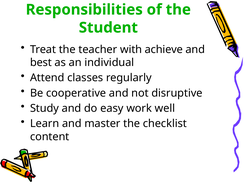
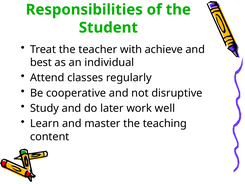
easy: easy -> later
checklist: checklist -> teaching
